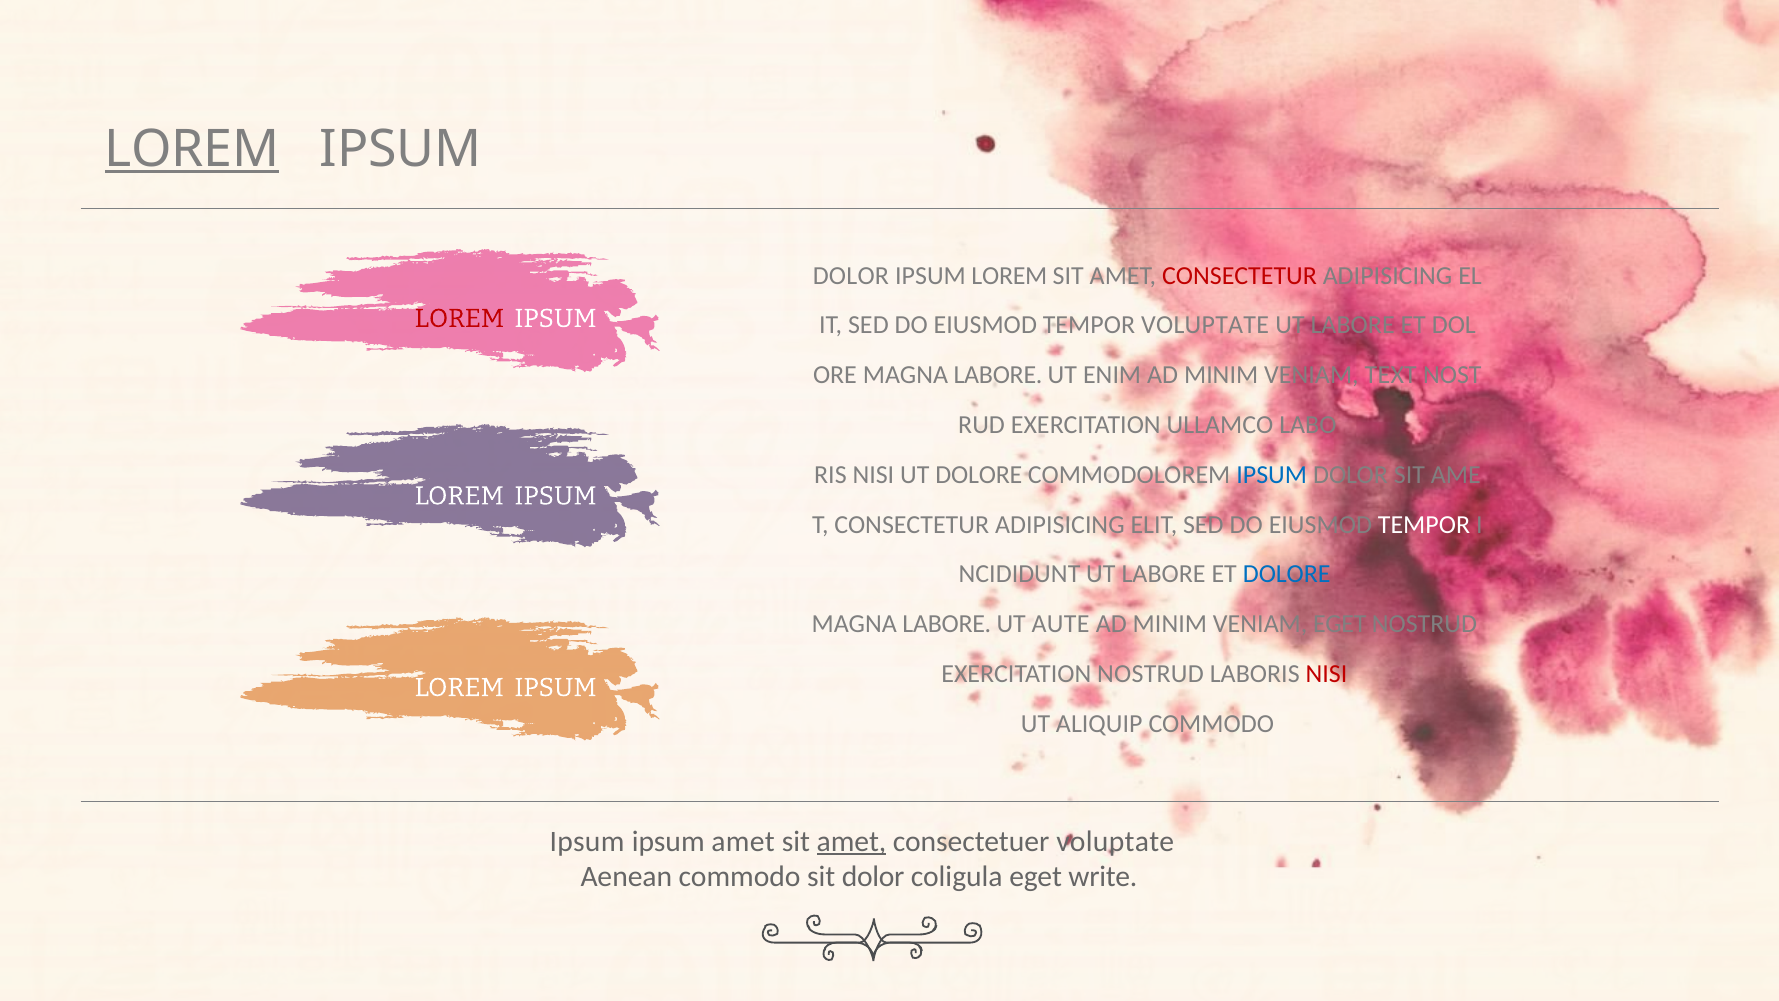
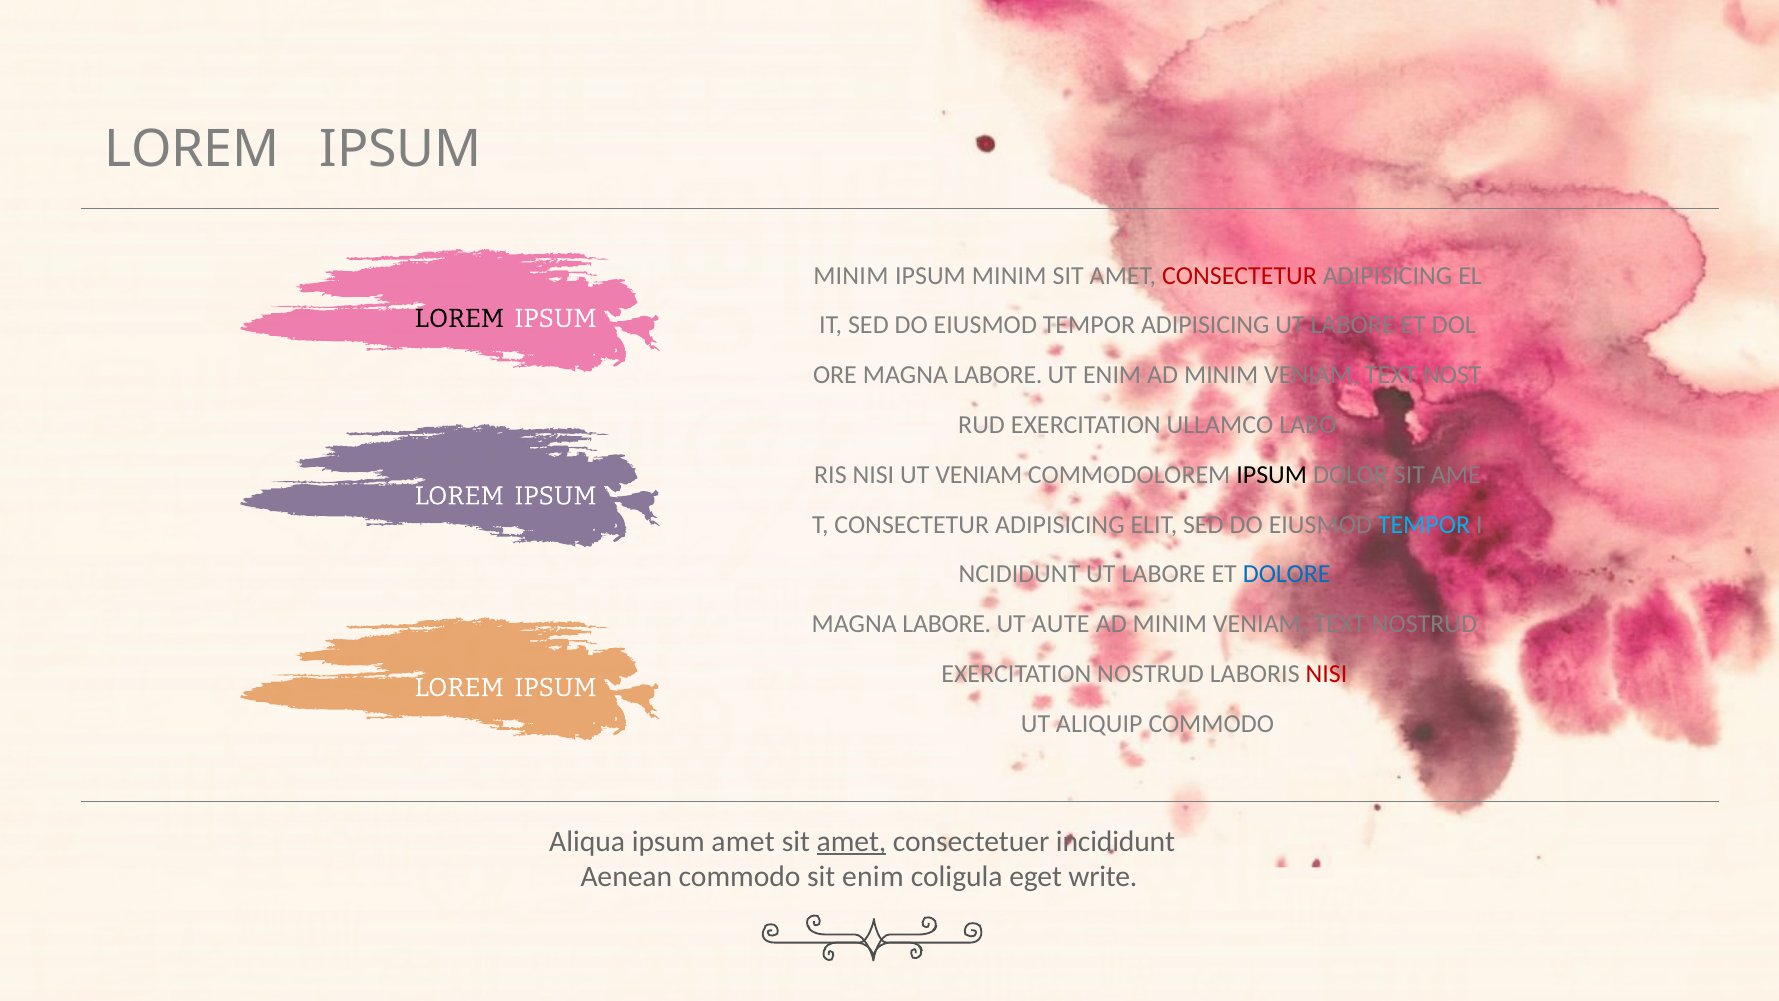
LOREM at (192, 149) underline: present -> none
DOLOR at (851, 275): DOLOR -> MINIM
LOREM at (1009, 275): LOREM -> MINIM
LOREM at (459, 318) colour: red -> black
TEMPOR VOLUPTATE: VOLUPTATE -> ADIPISICING
UT DOLORE: DOLORE -> VENIAM
IPSUM at (1272, 475) colour: blue -> black
TEMPOR at (1424, 524) colour: white -> light blue
EGET at (1340, 624): EGET -> TEXT
Ipsum at (587, 841): Ipsum -> Aliqua
consectetuer voluptate: voluptate -> incididunt
sit dolor: dolor -> enim
